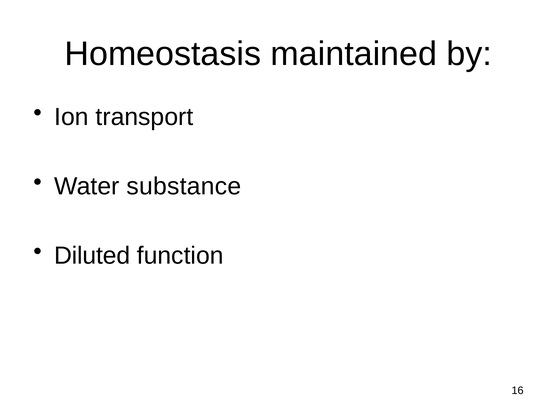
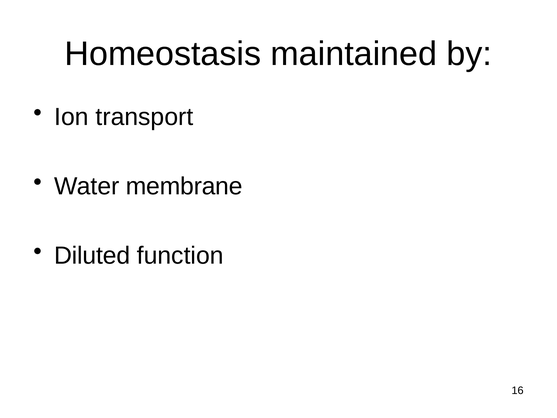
substance: substance -> membrane
